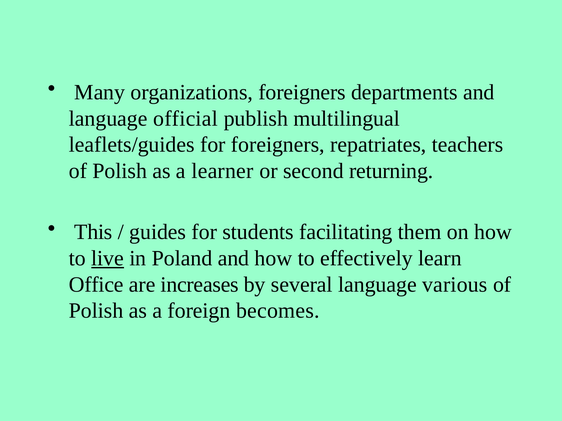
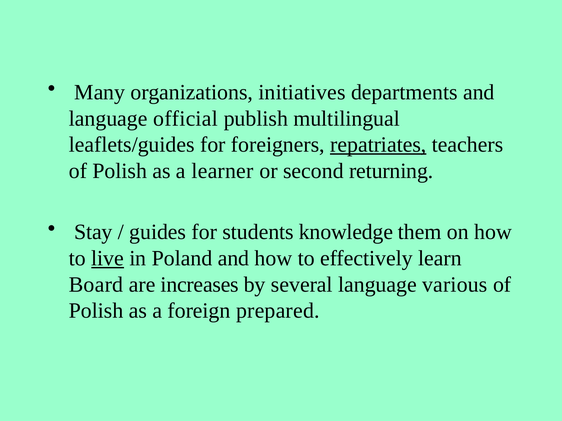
organizations foreigners: foreigners -> initiatives
repatriates underline: none -> present
This: This -> Stay
facilitating: facilitating -> knowledge
Office: Office -> Board
becomes: becomes -> prepared
